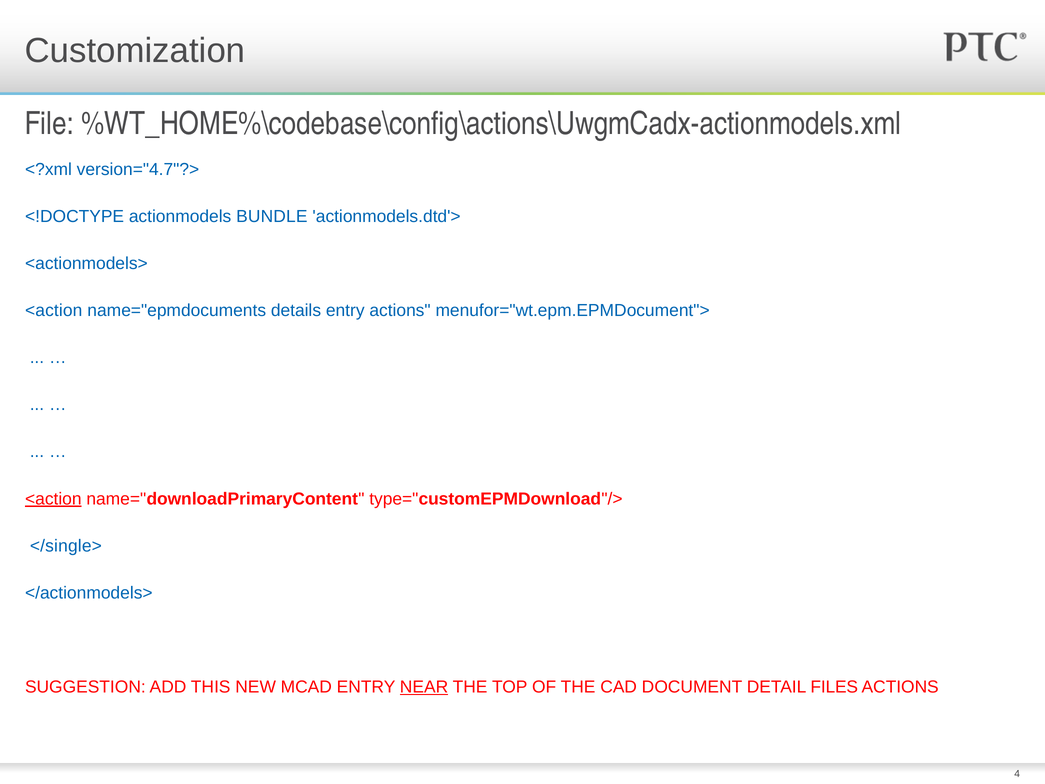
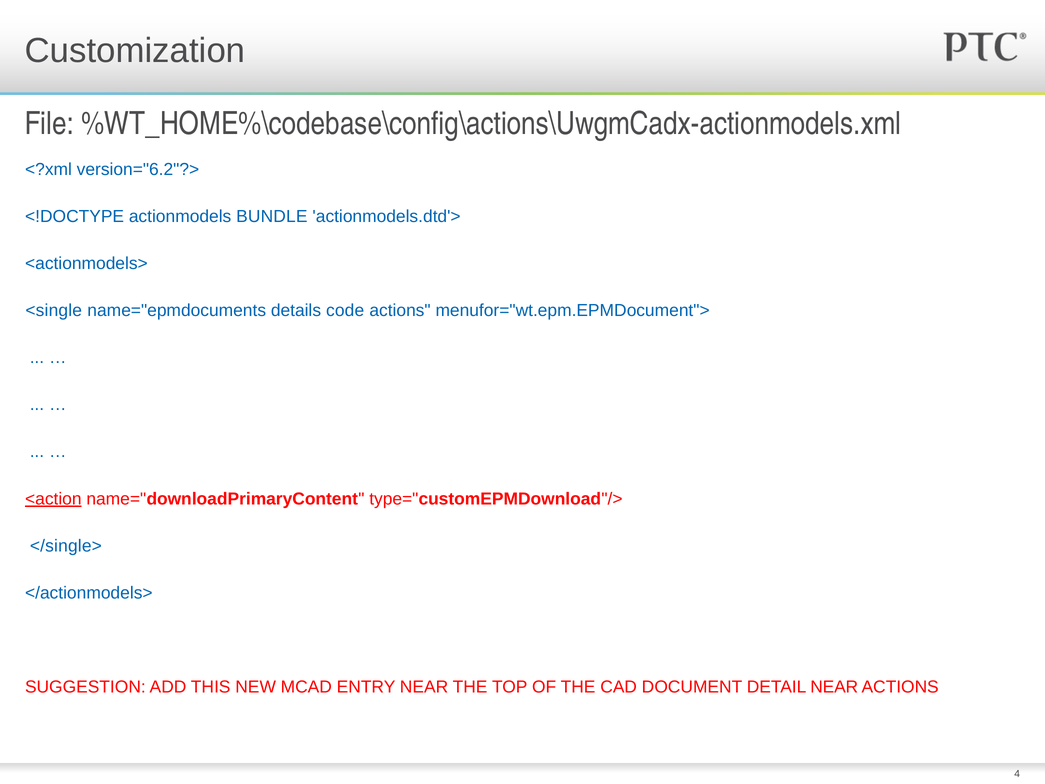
version="4.7"?>: version="4.7"?> -> version="6.2"?>
<action at (54, 311): <action -> <single
details entry: entry -> code
NEAR at (424, 687) underline: present -> none
DETAIL FILES: FILES -> NEAR
